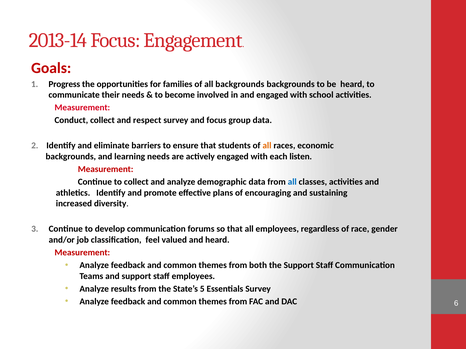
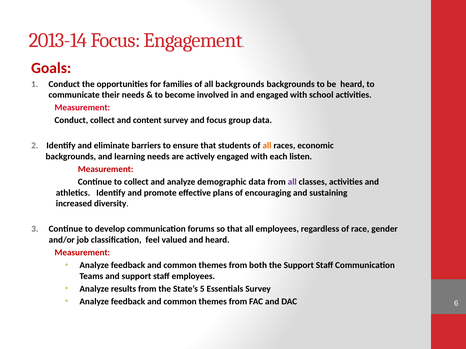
Progress at (64, 84): Progress -> Conduct
respect: respect -> content
all at (292, 182) colour: blue -> purple
